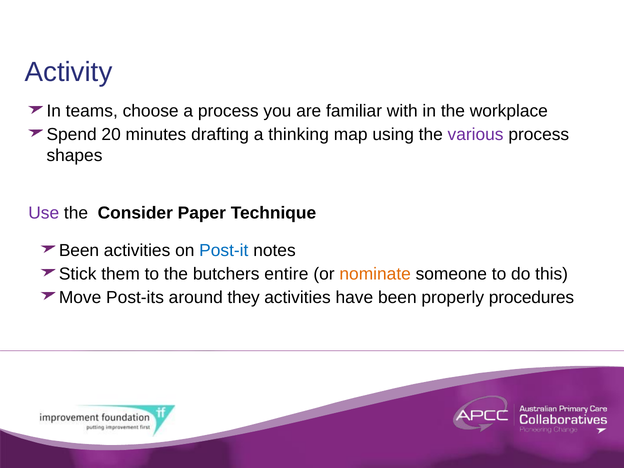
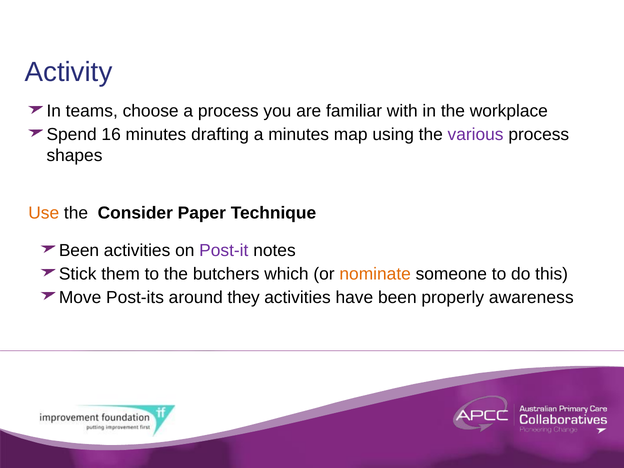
20: 20 -> 16
a thinking: thinking -> minutes
Use colour: purple -> orange
Post-it colour: blue -> purple
entire: entire -> which
procedures: procedures -> awareness
